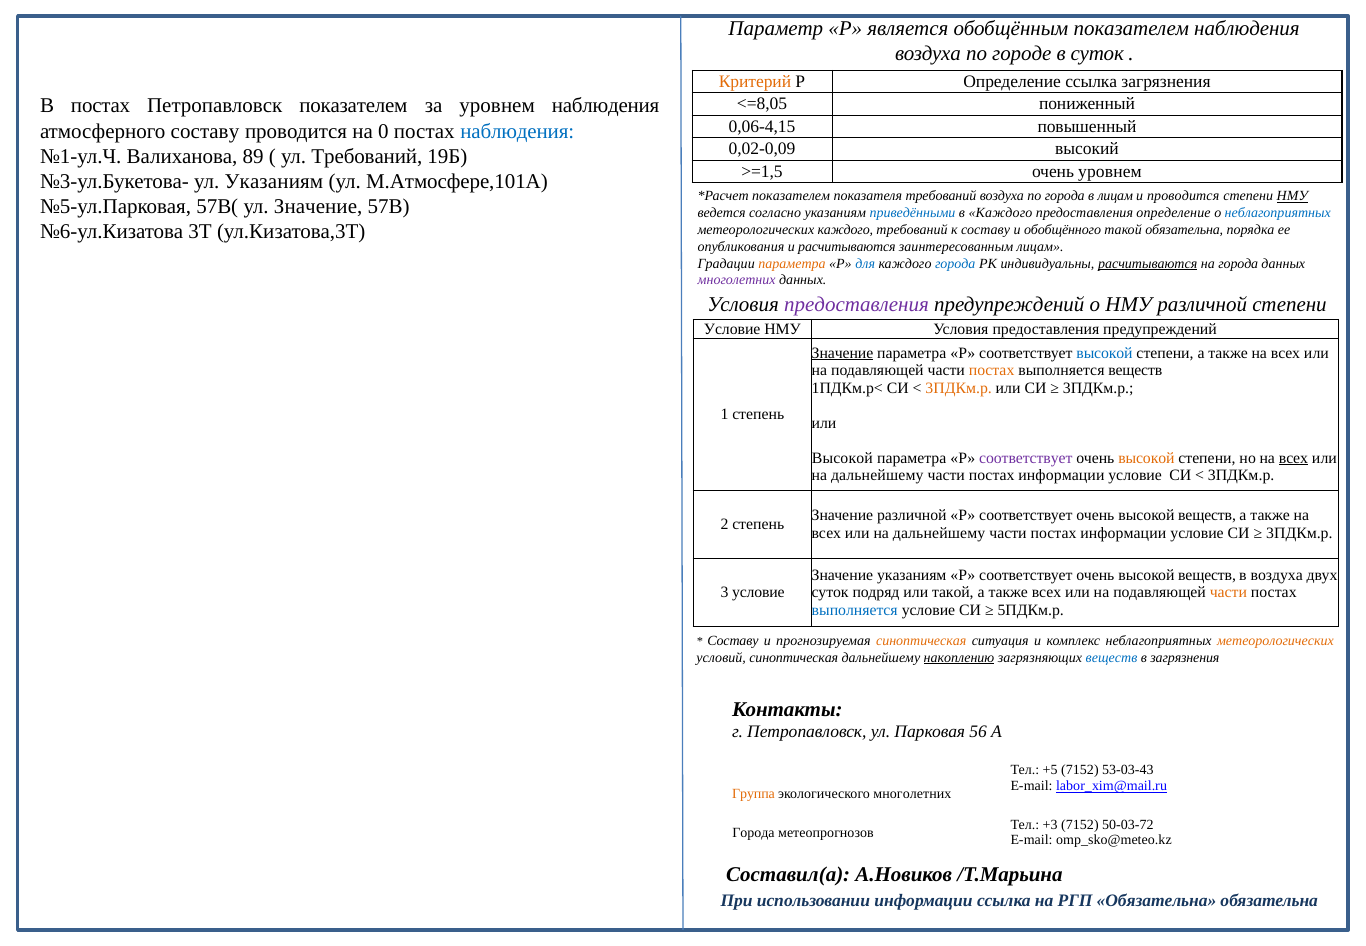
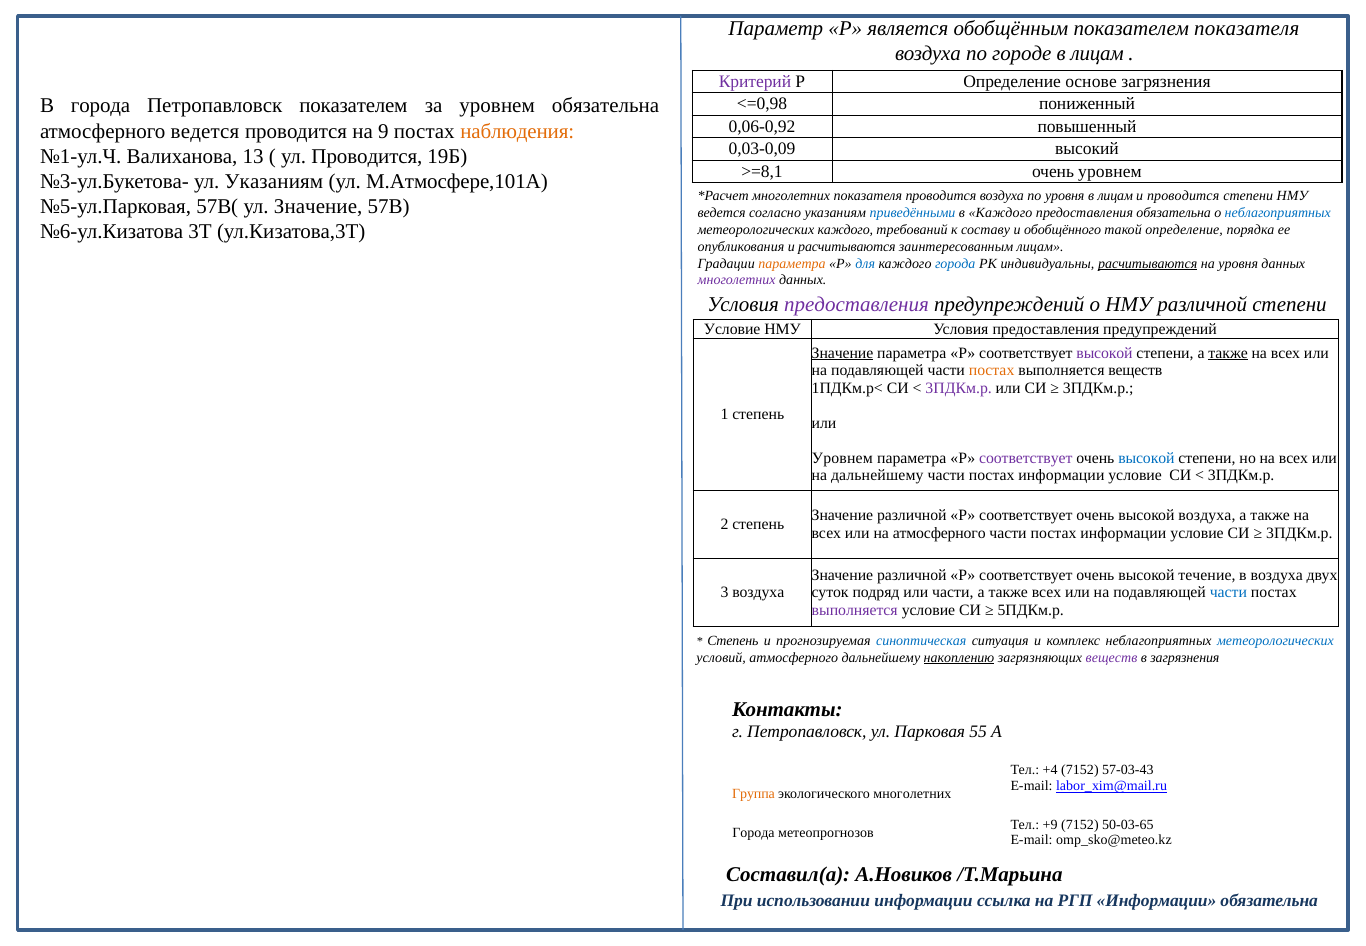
показателем наблюдения: наблюдения -> показателя
суток at (1097, 53): суток -> лицам
Критерий colour: orange -> purple
Определение ссылка: ссылка -> основе
<=8,05: <=8,05 -> <=0,98
В постах: постах -> города
уровнем наблюдения: наблюдения -> обязательна
0,06-4,15: 0,06-4,15 -> 0,06-0,92
атмосферного составу: составу -> ведется
0: 0 -> 9
наблюдения at (517, 131) colour: blue -> orange
0,02-0,09: 0,02-0,09 -> 0,03-0,09
89: 89 -> 13
ул Требований: Требований -> Проводится
>=1,5: >=1,5 -> >=8,1
показателем at (791, 196): показателем -> многолетних
показателя требований: требований -> проводится
по города: города -> уровня
НМУ at (1292, 196) underline: present -> none
предоставления определение: определение -> обязательна
такой обязательна: обязательна -> определение
на города: города -> уровня
высокой at (1105, 353) colour: blue -> purple
также at (1228, 353) underline: none -> present
3ПДКм.р at (959, 388) colour: orange -> purple
Высокой at (842, 458): Высокой -> Уровнем
высокой at (1146, 458) colour: orange -> blue
всех at (1293, 458) underline: present -> none
веществ at (1207, 515): веществ -> воздуха
дальнейшему at (939, 533): дальнейшему -> атмосферного
указаниям at (912, 575): указаниям -> различной
веществ at (1207, 575): веществ -> течение
3 условие: условие -> воздуха
или такой: такой -> части
части at (1228, 592) colour: orange -> blue
выполняется at (855, 610) colour: blue -> purple
Составу at (733, 640): Составу -> Степень
синоптическая at (921, 640) colour: orange -> blue
метеорологических at (1275, 640) colour: orange -> blue
условий синоптическая: синоптическая -> атмосферного
веществ at (1112, 657) colour: blue -> purple
56: 56 -> 55
+5: +5 -> +4
53-03-43: 53-03-43 -> 57-03-43
+3: +3 -> +9
50-03-72: 50-03-72 -> 50-03-65
РГП Обязательна: Обязательна -> Информации
